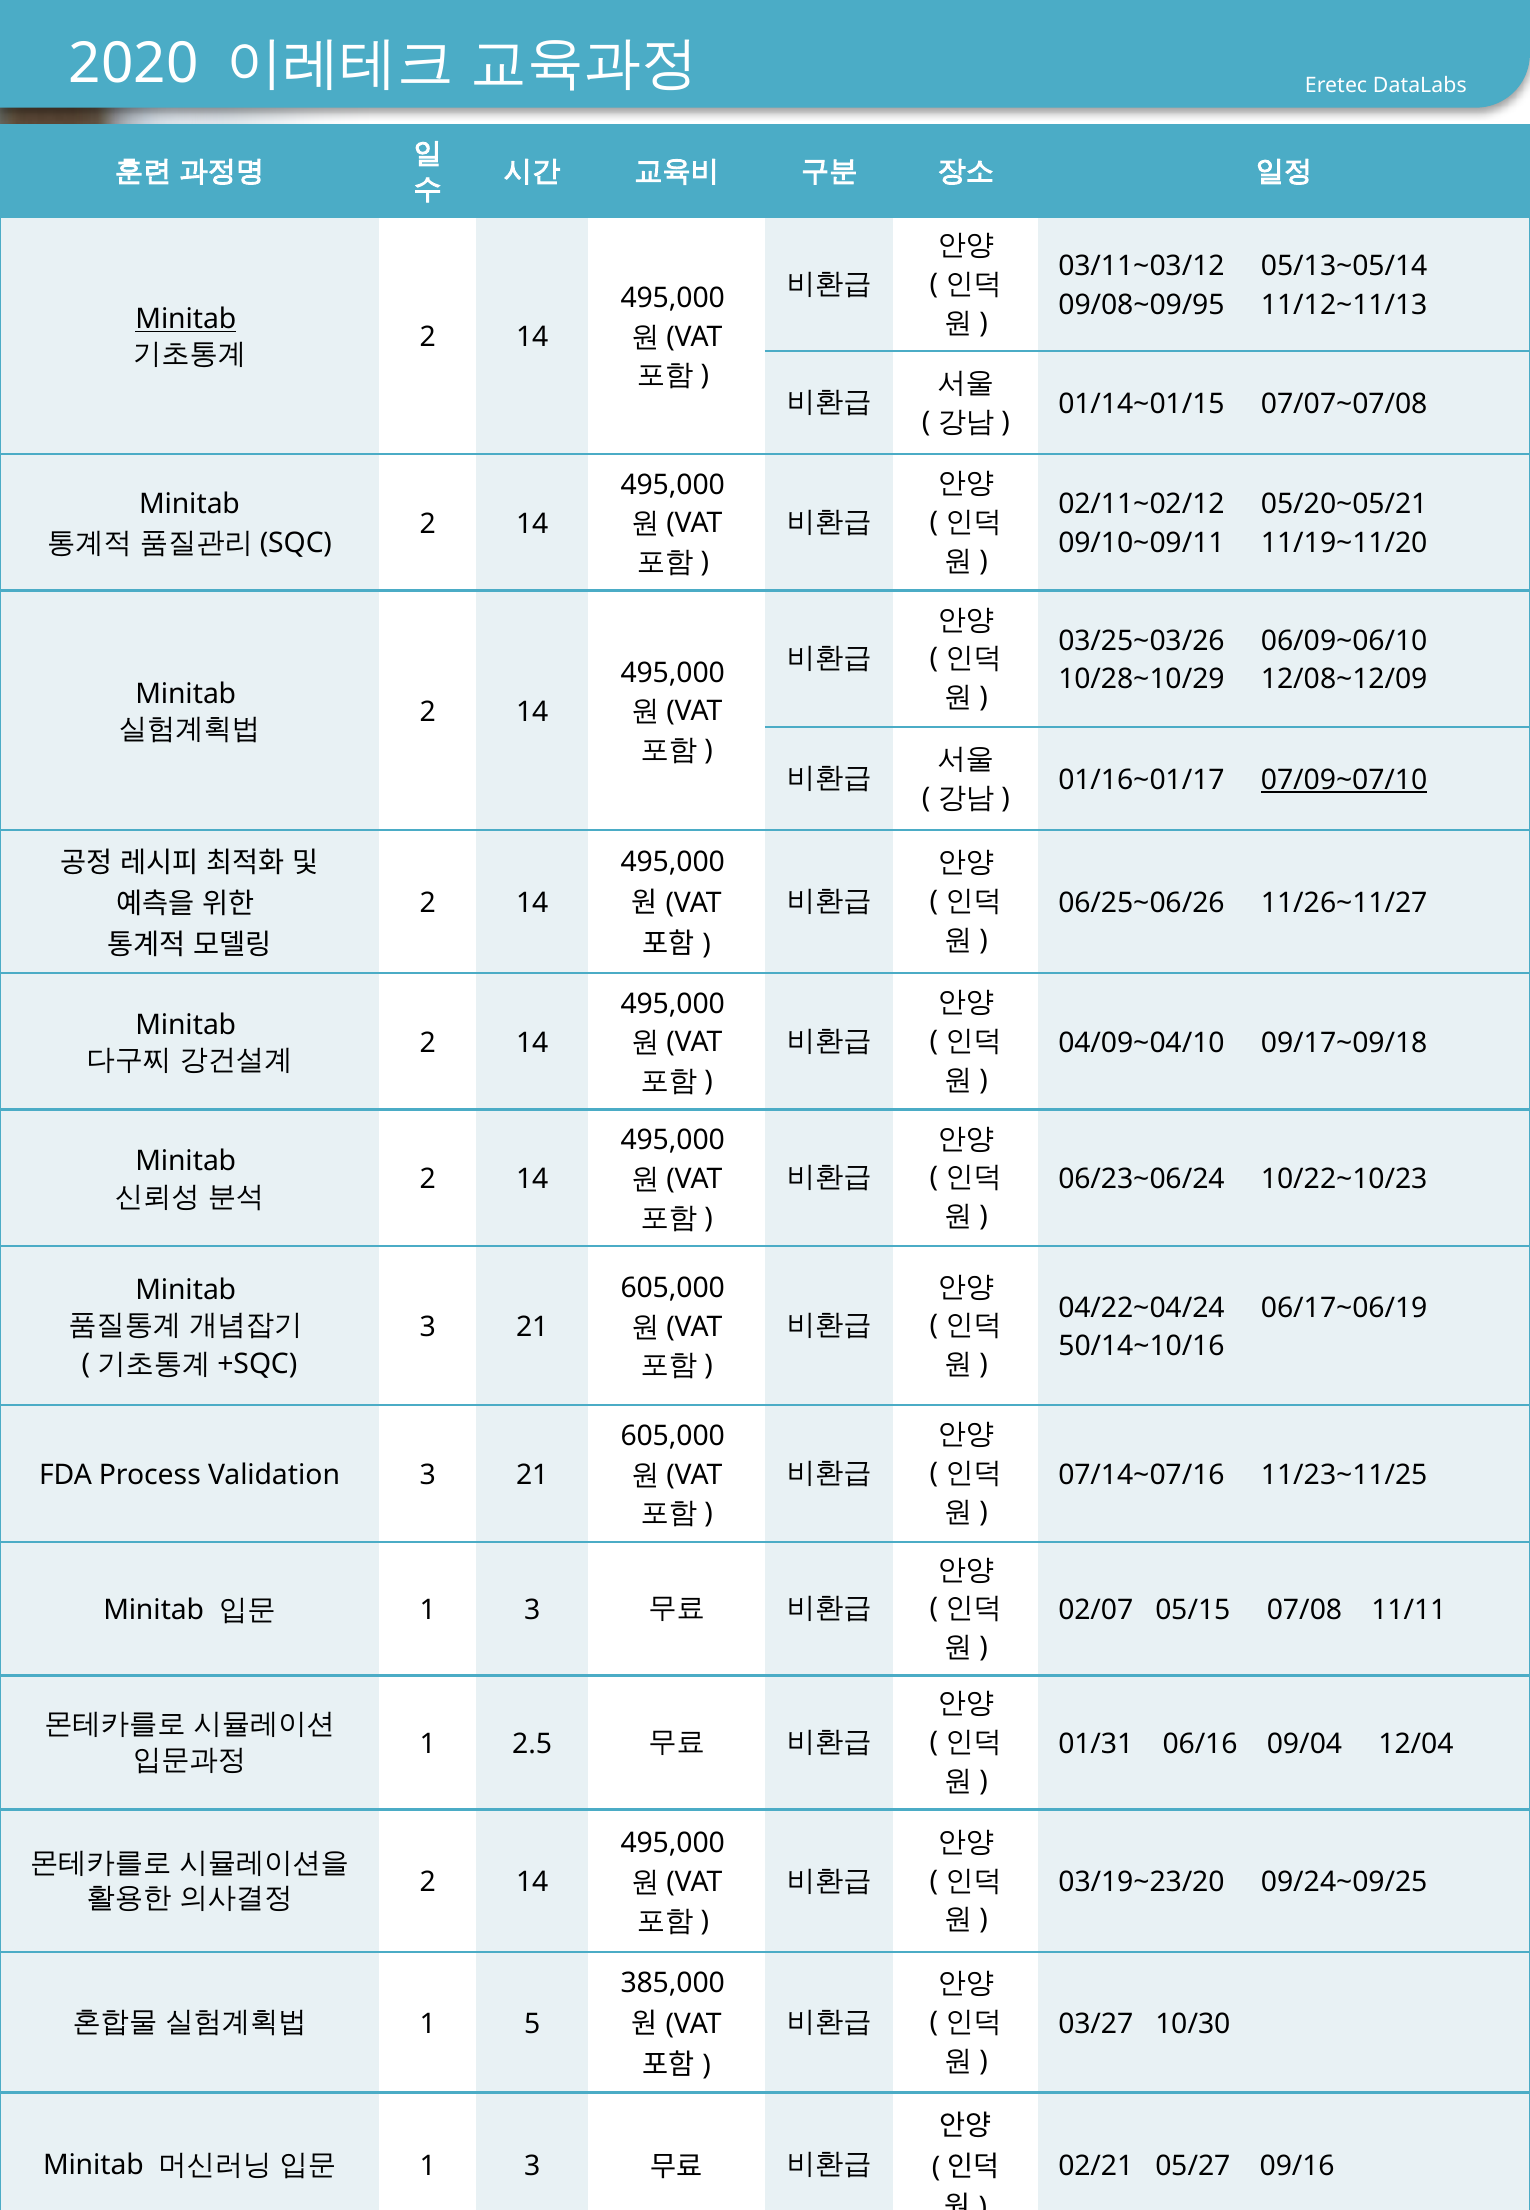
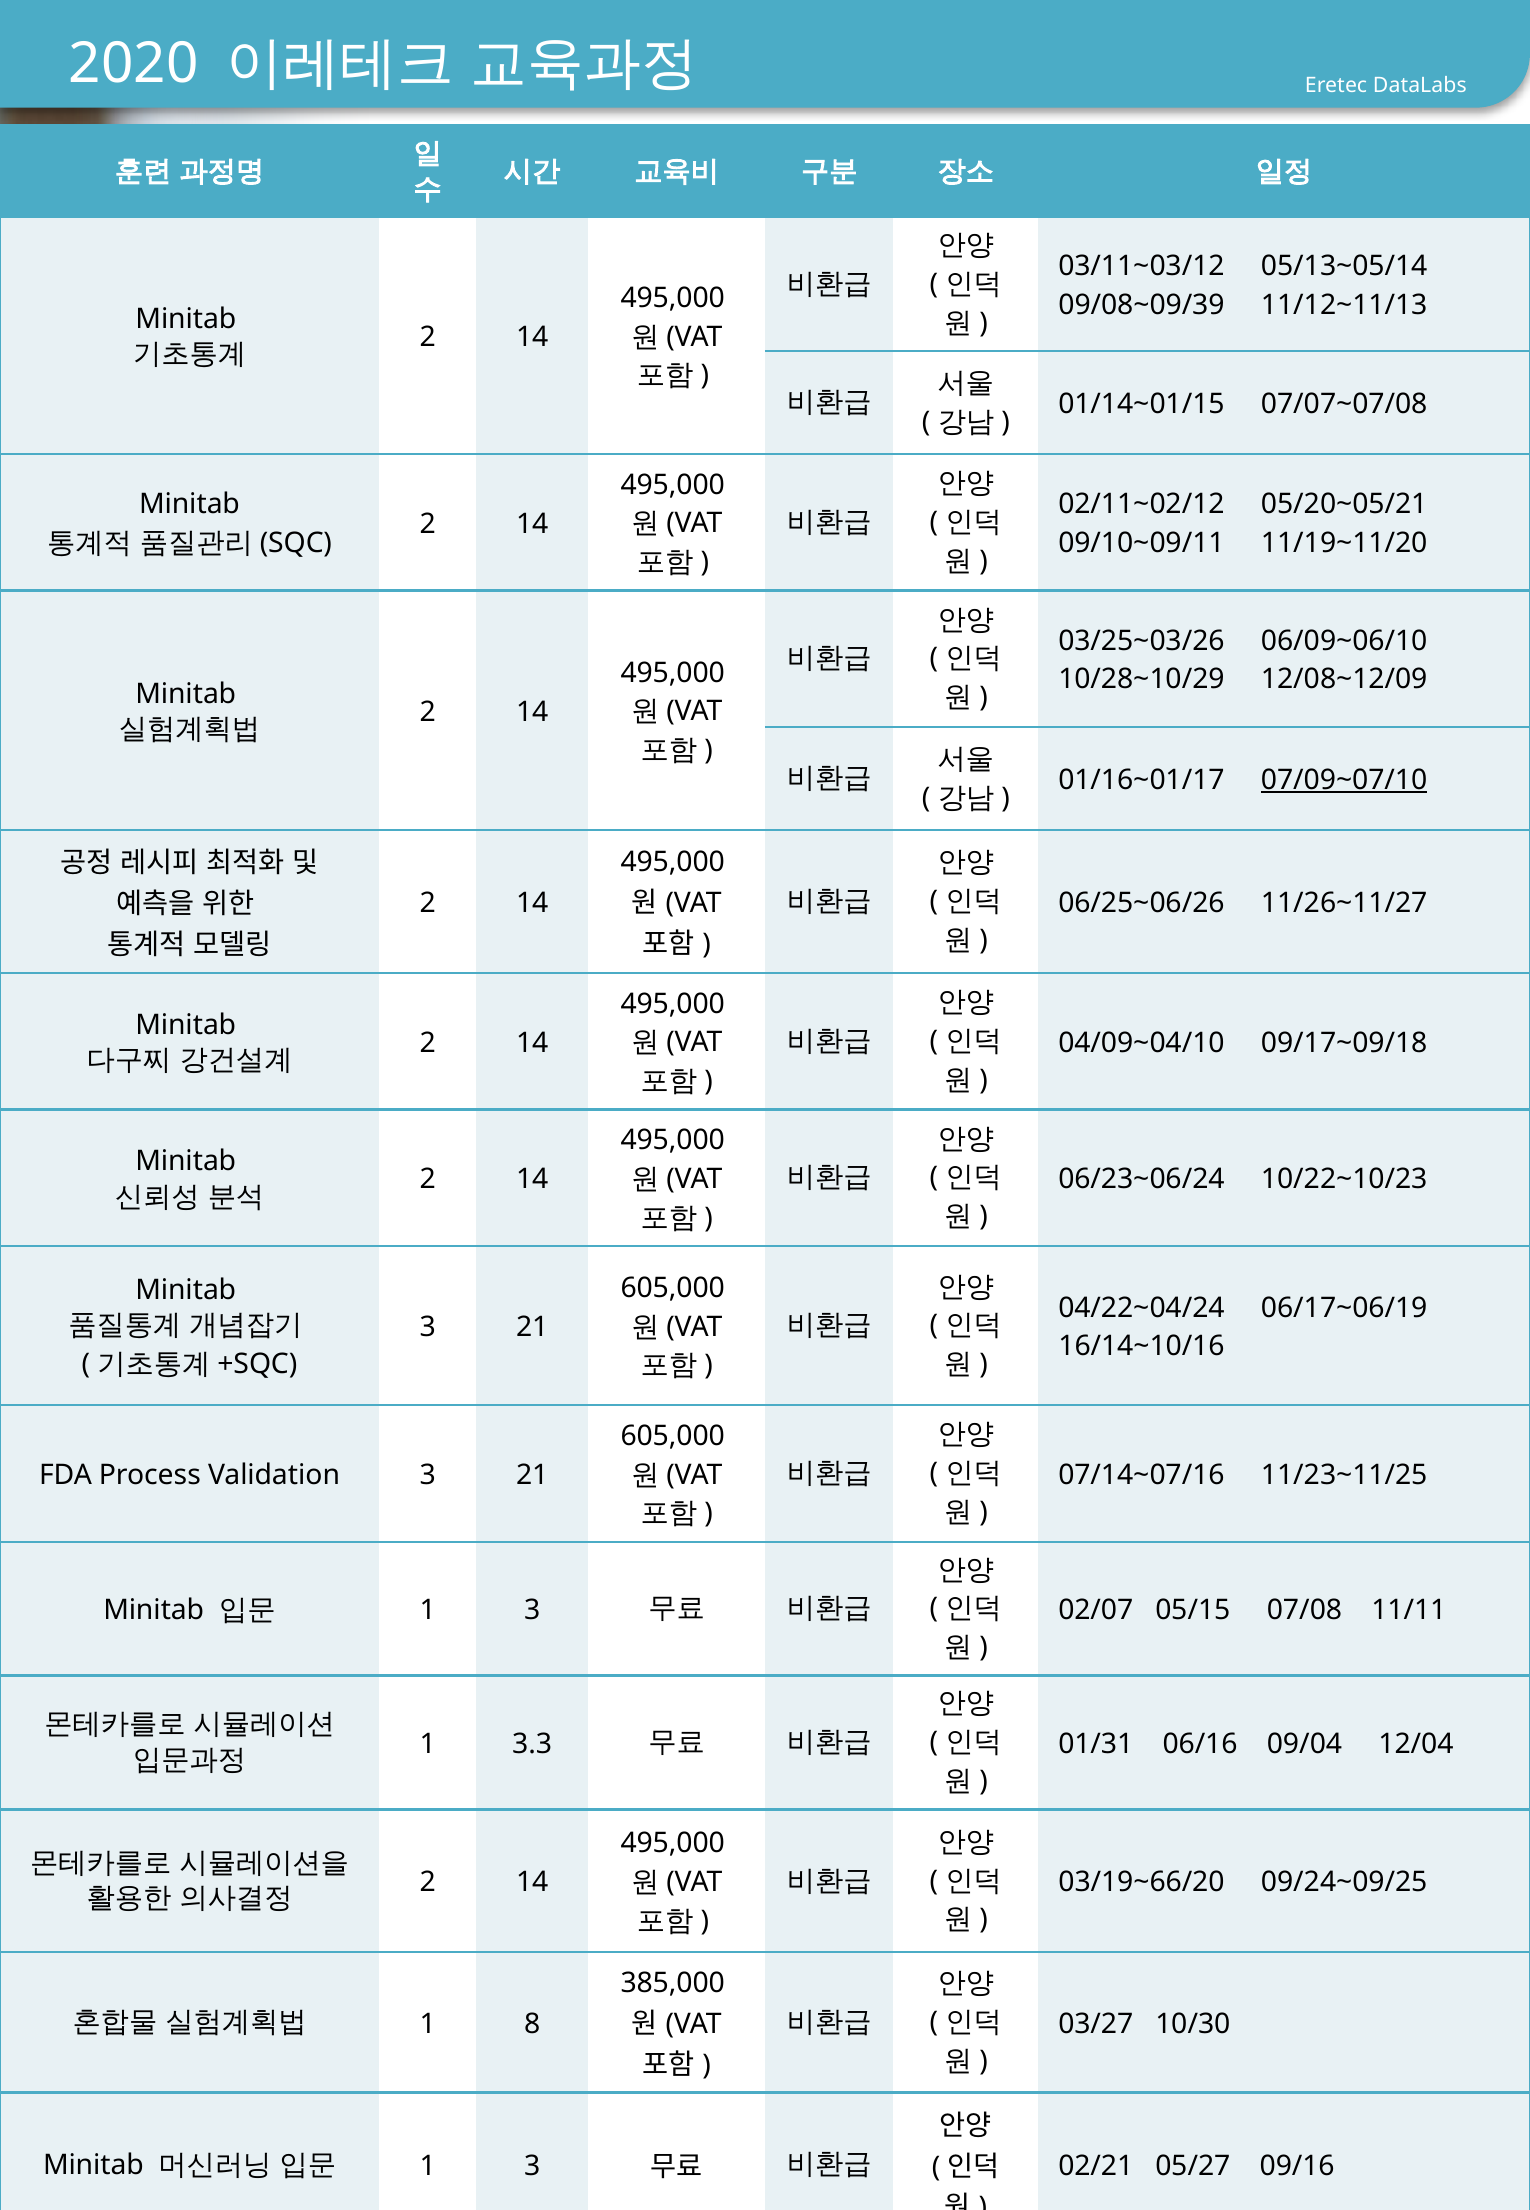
09/08~09/95: 09/08~09/95 -> 09/08~09/39
Minitab at (186, 319) underline: present -> none
50/14~10/16: 50/14~10/16 -> 16/14~10/16
2.5: 2.5 -> 3.3
03/19~23/20: 03/19~23/20 -> 03/19~66/20
5: 5 -> 8
